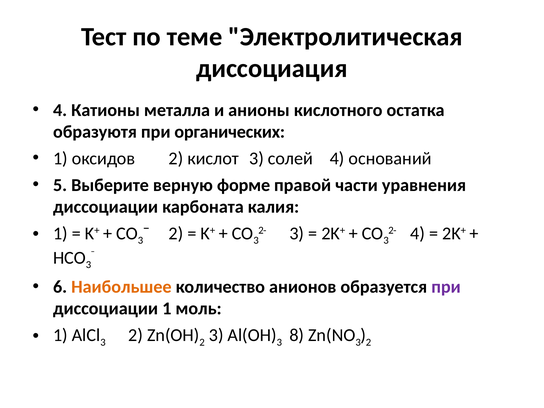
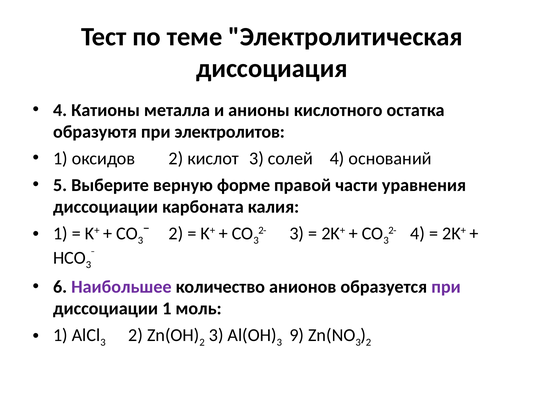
органических: органических -> электролитов
Наибольшее colour: orange -> purple
8: 8 -> 9
